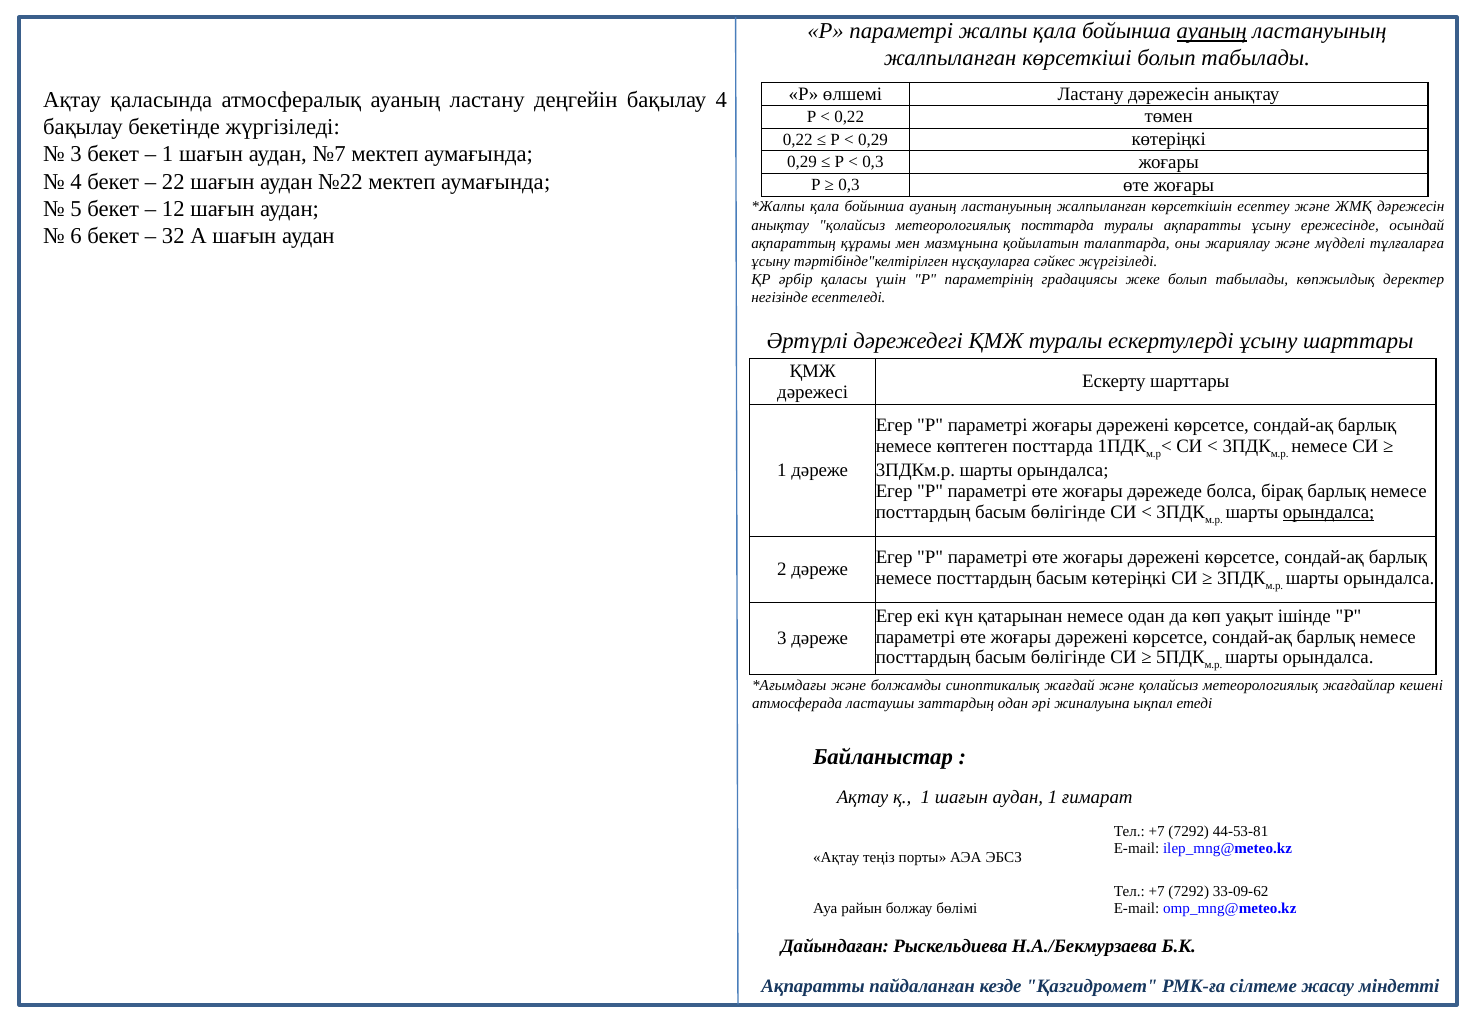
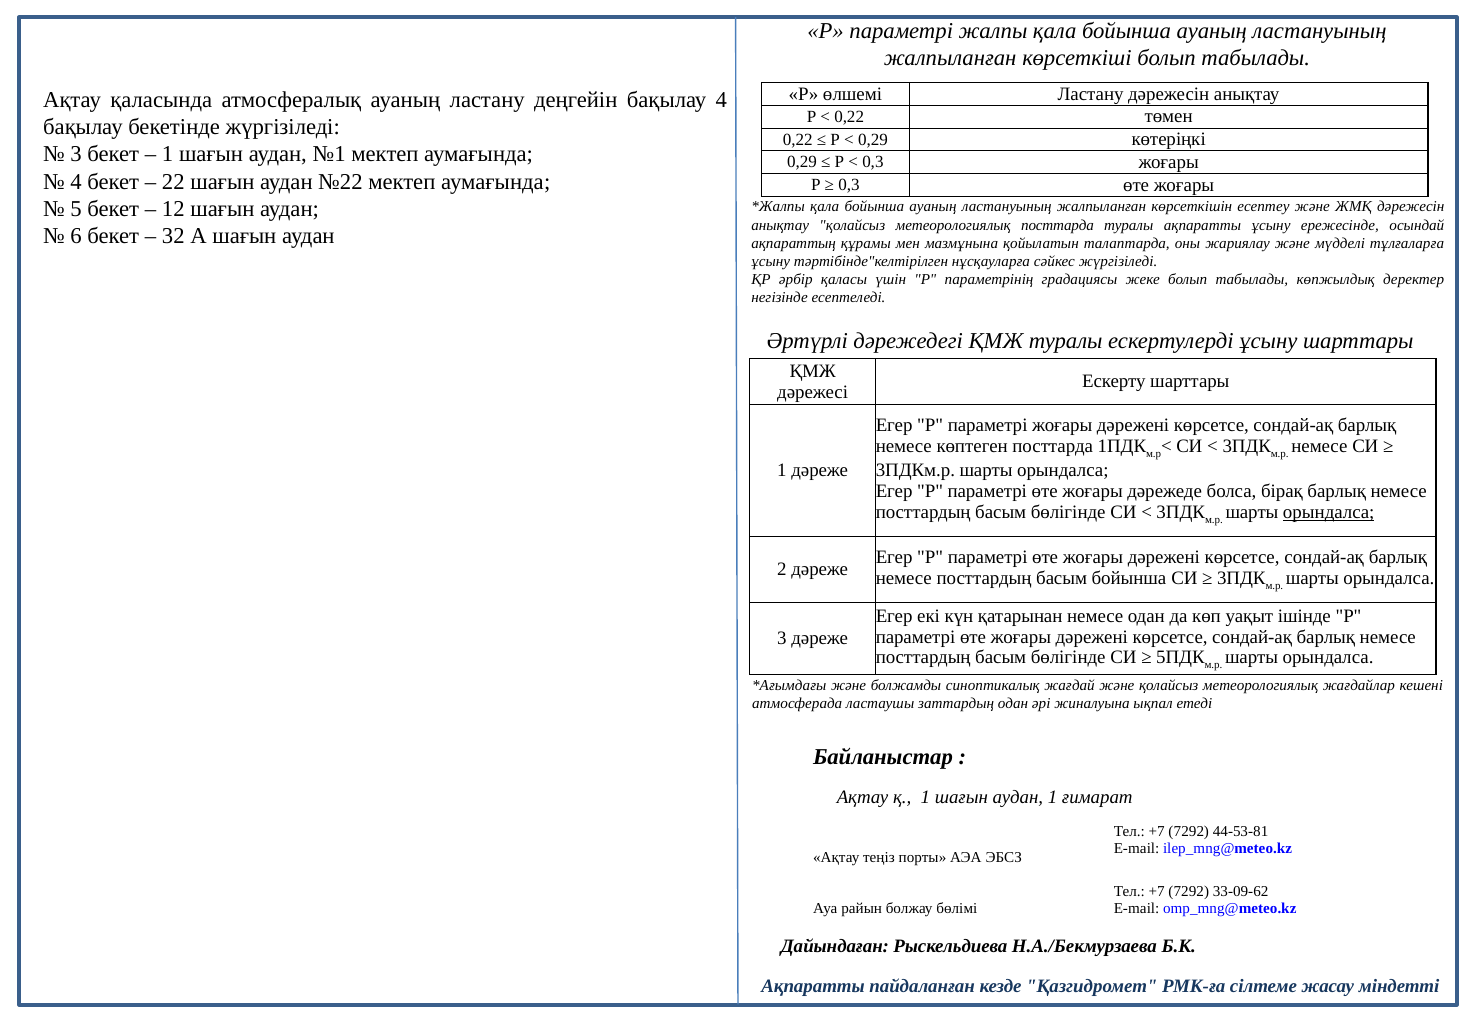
ауаның at (1212, 31) underline: present -> none
№7: №7 -> №1
басым көтеріңкі: көтеріңкі -> бойынша
